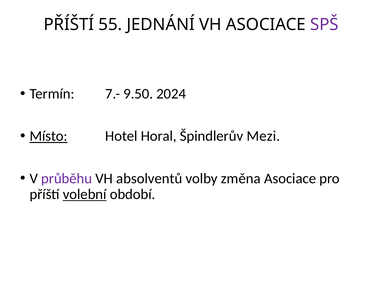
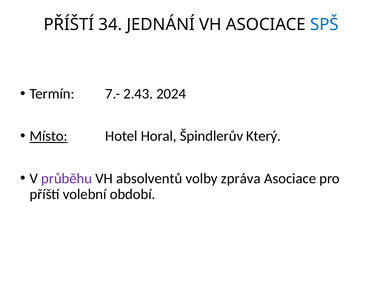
55: 55 -> 34
SPŠ colour: purple -> blue
9.50: 9.50 -> 2.43
Mezi: Mezi -> Který
změna: změna -> zpráva
volební underline: present -> none
